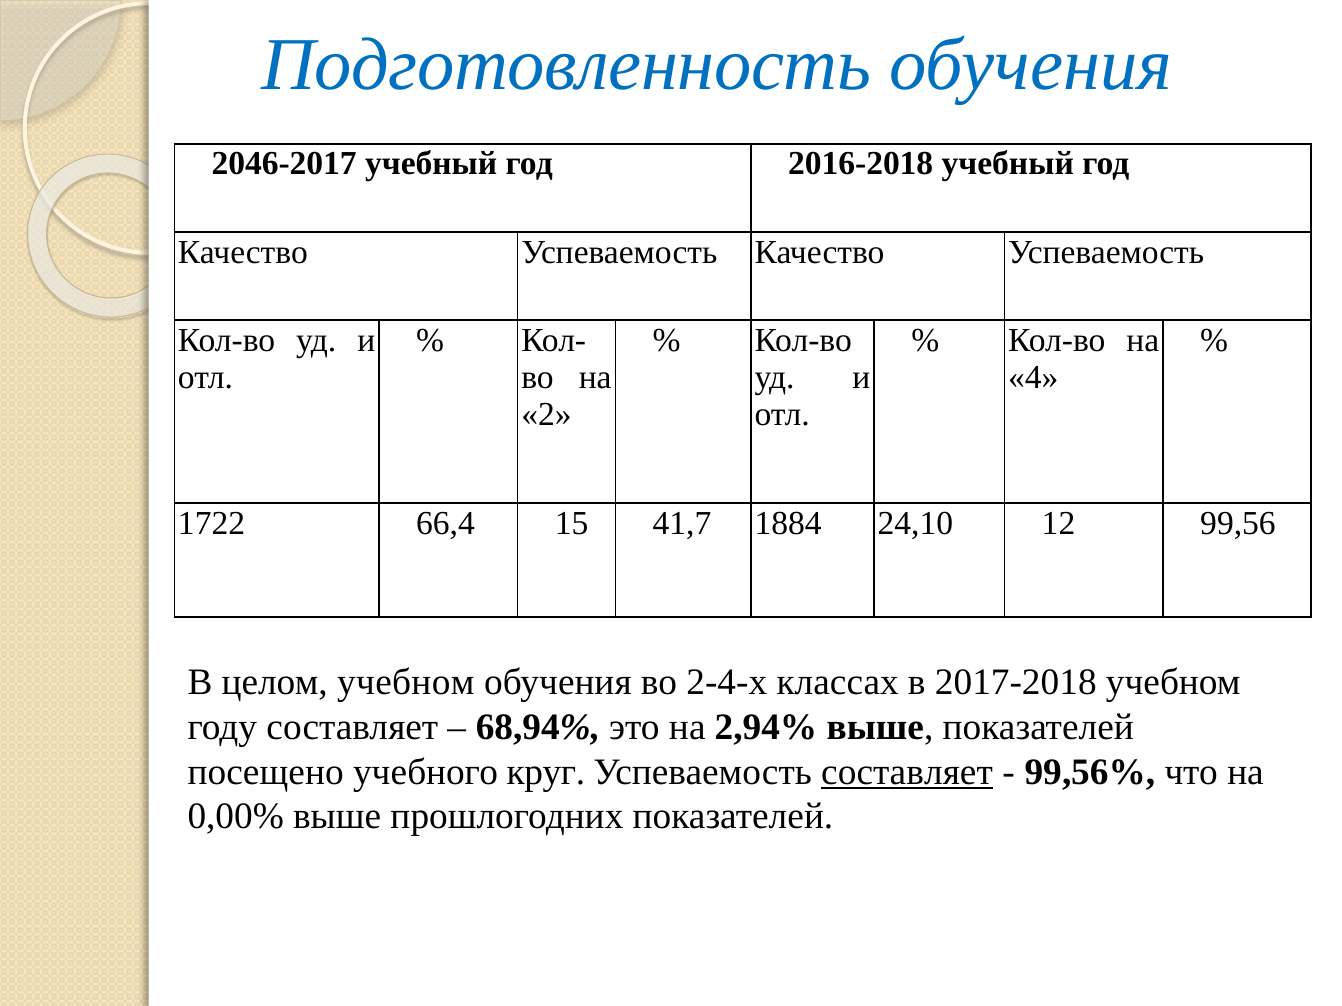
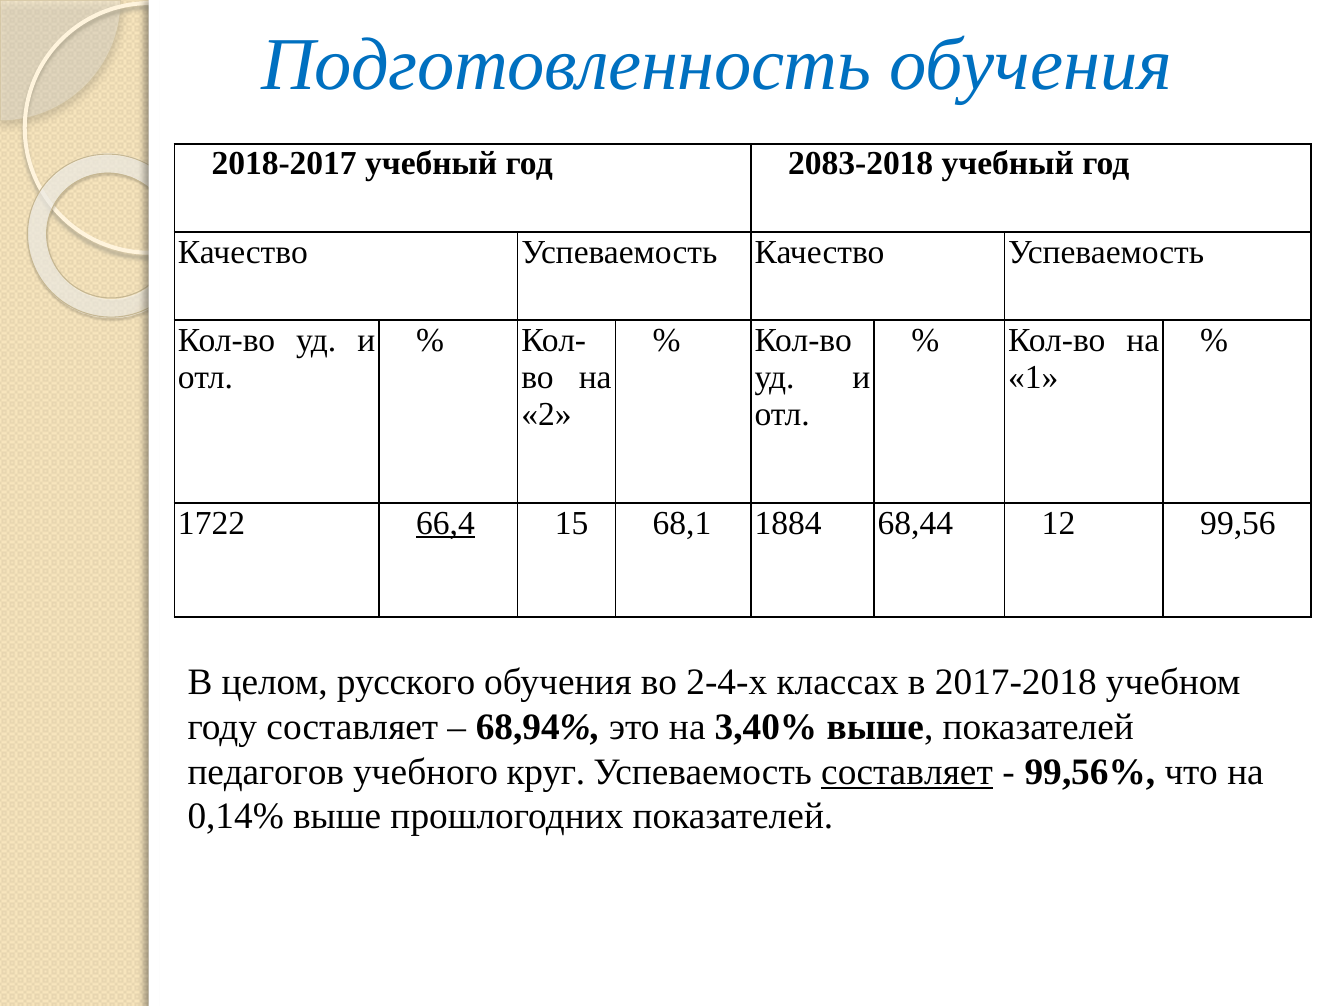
2046-2017: 2046-2017 -> 2018-2017
2016-2018: 2016-2018 -> 2083-2018
4: 4 -> 1
66,4 underline: none -> present
41,7: 41,7 -> 68,1
24,10: 24,10 -> 68,44
целом учебном: учебном -> русского
2,94%: 2,94% -> 3,40%
посещено: посещено -> педагогов
0,00%: 0,00% -> 0,14%
